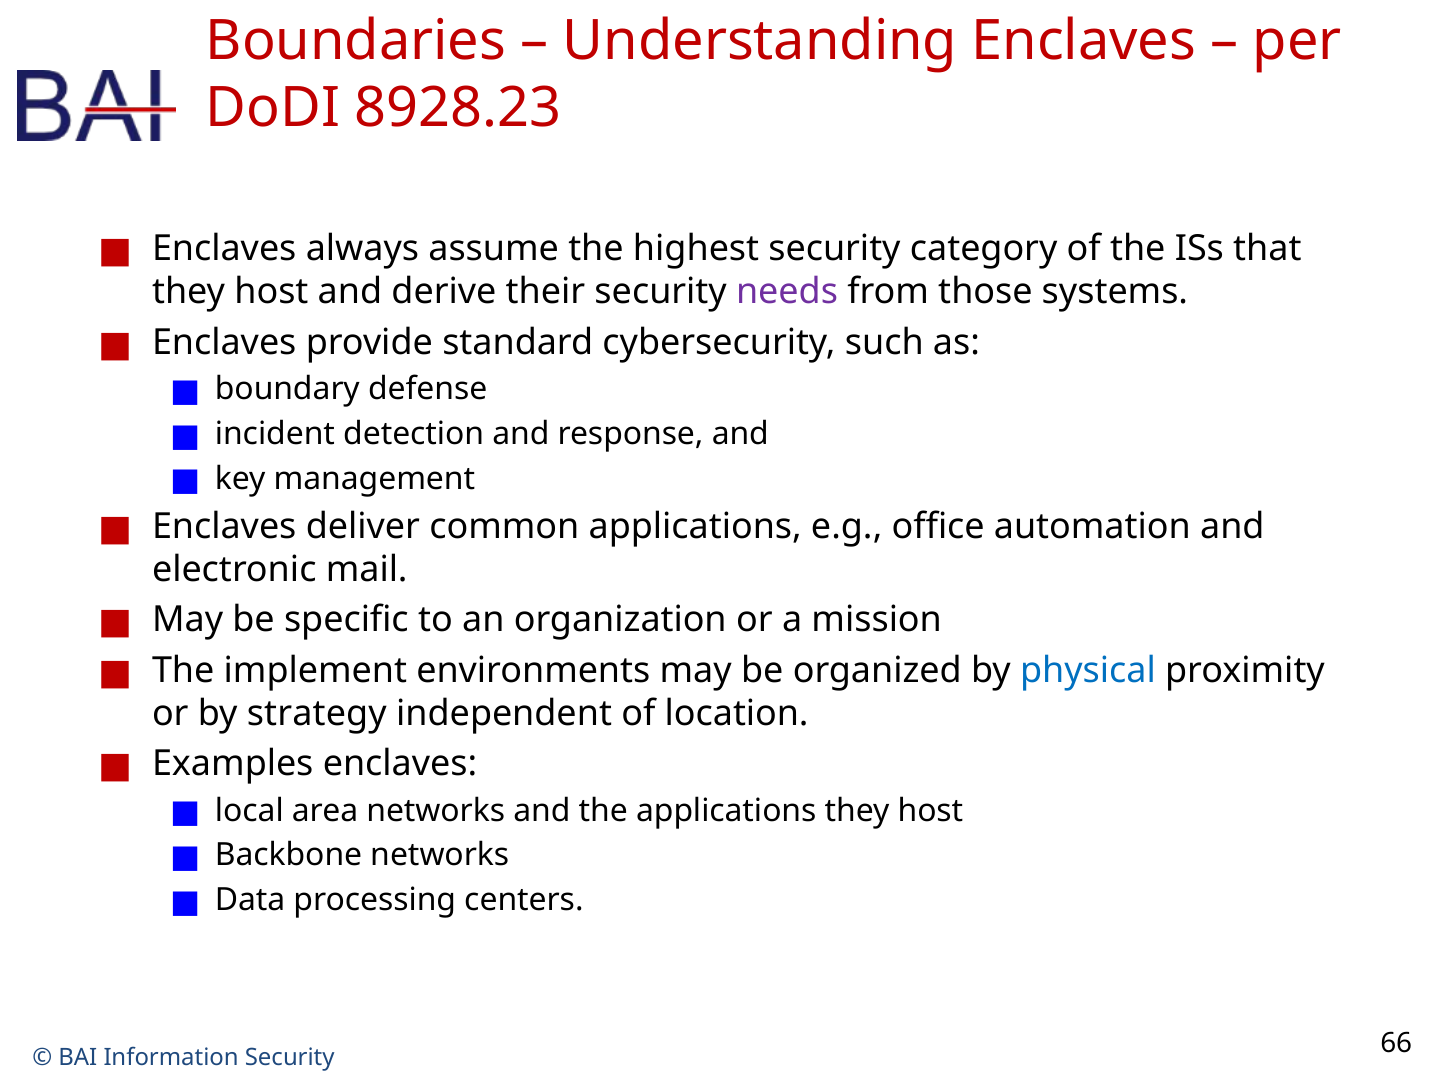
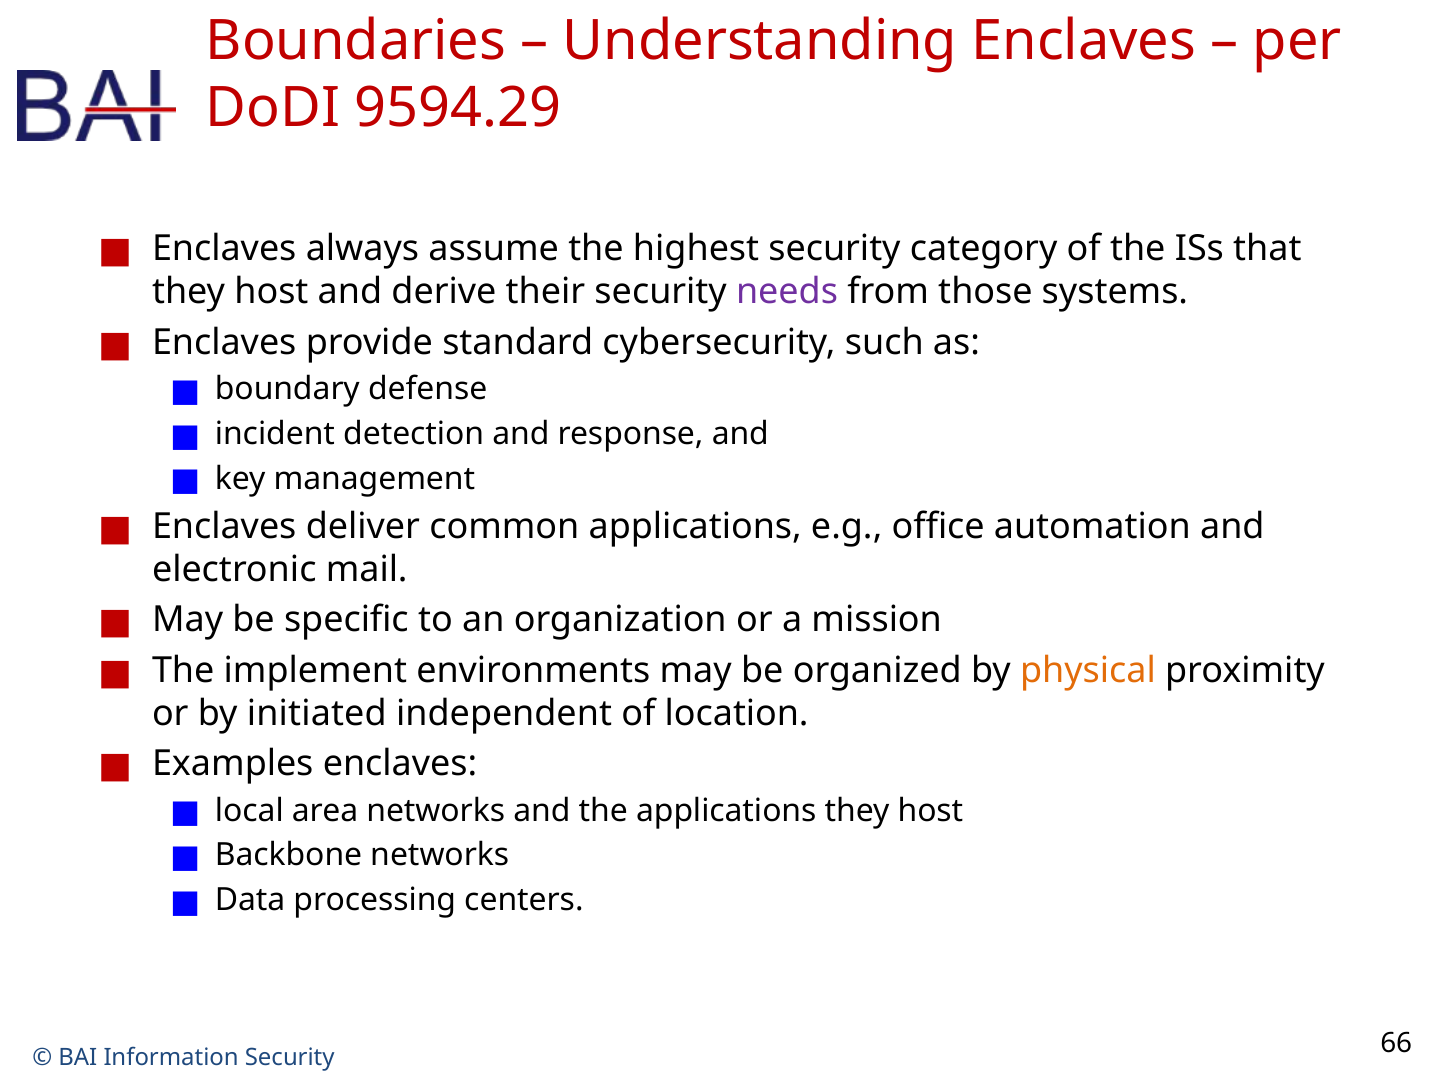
8928.23: 8928.23 -> 9594.29
physical colour: blue -> orange
strategy: strategy -> initiated
